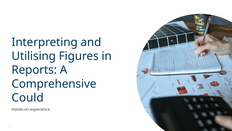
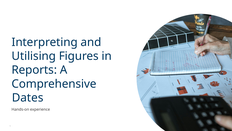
Could: Could -> Dates
